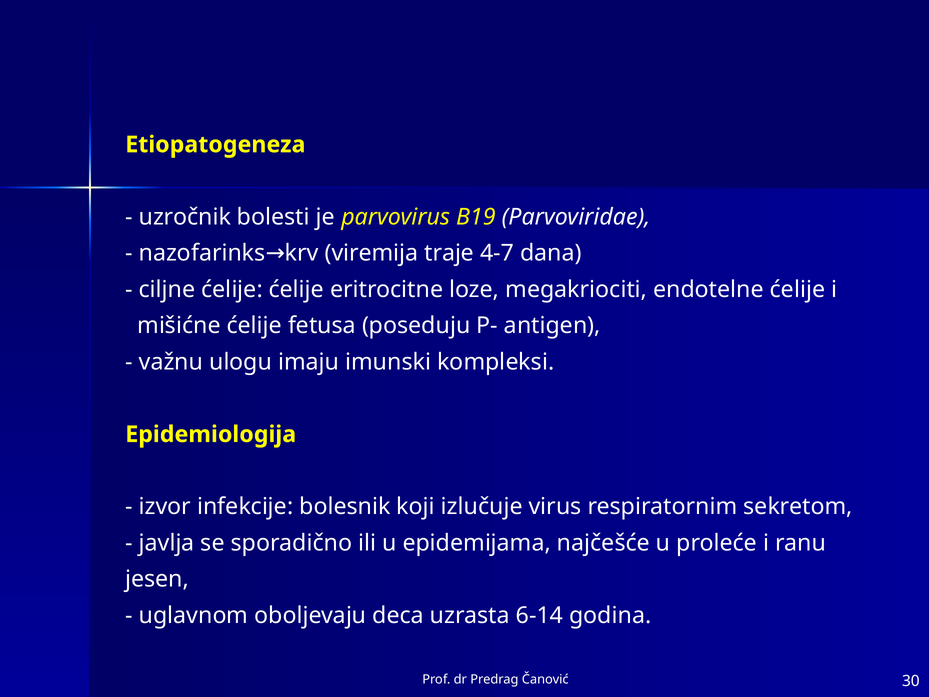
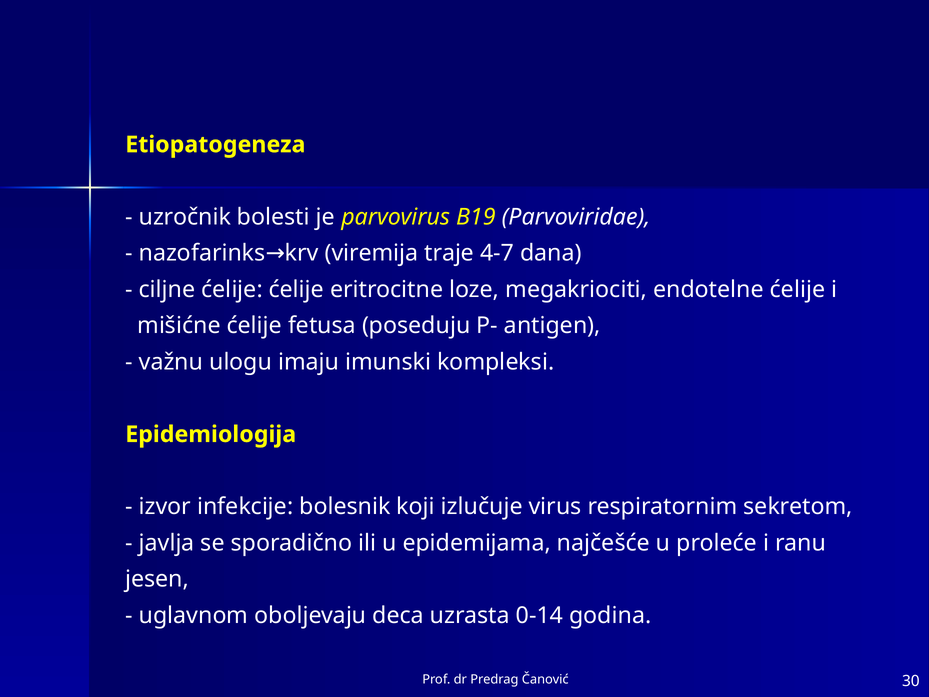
6-14: 6-14 -> 0-14
